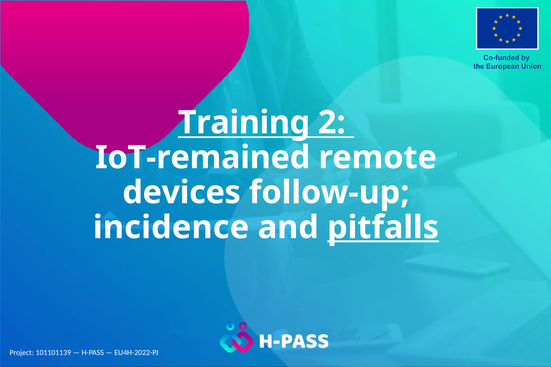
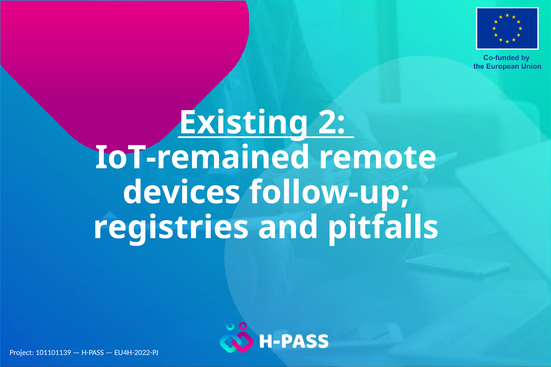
Training: Training -> Existing
incidence: incidence -> registries
pitfalls underline: present -> none
